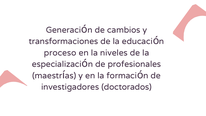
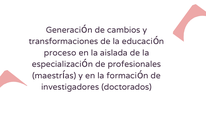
niveles: niveles -> aislada
